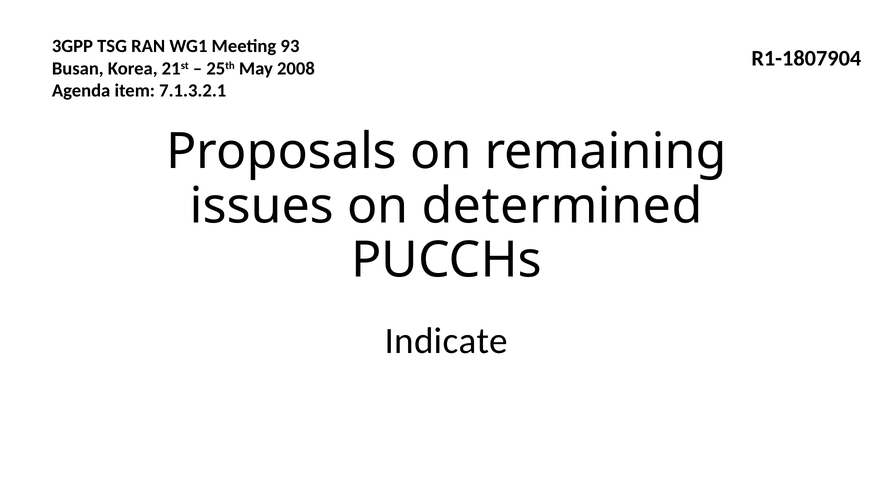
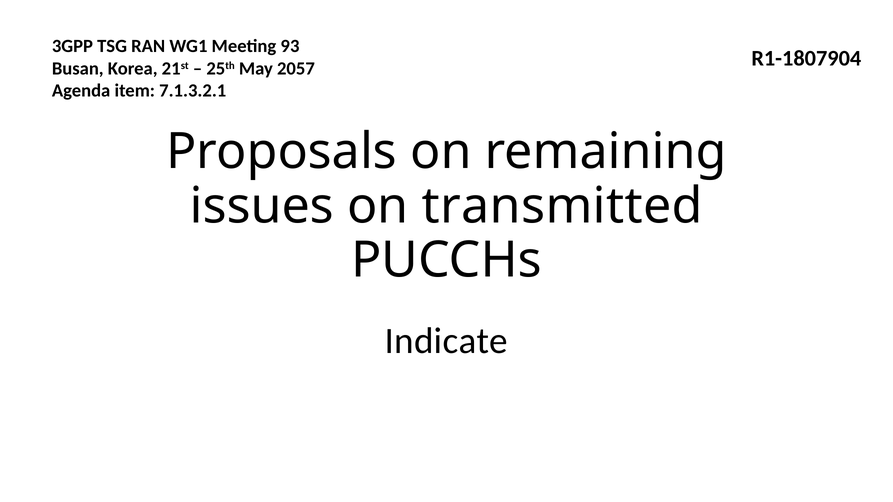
2008: 2008 -> 2057
determined: determined -> transmitted
